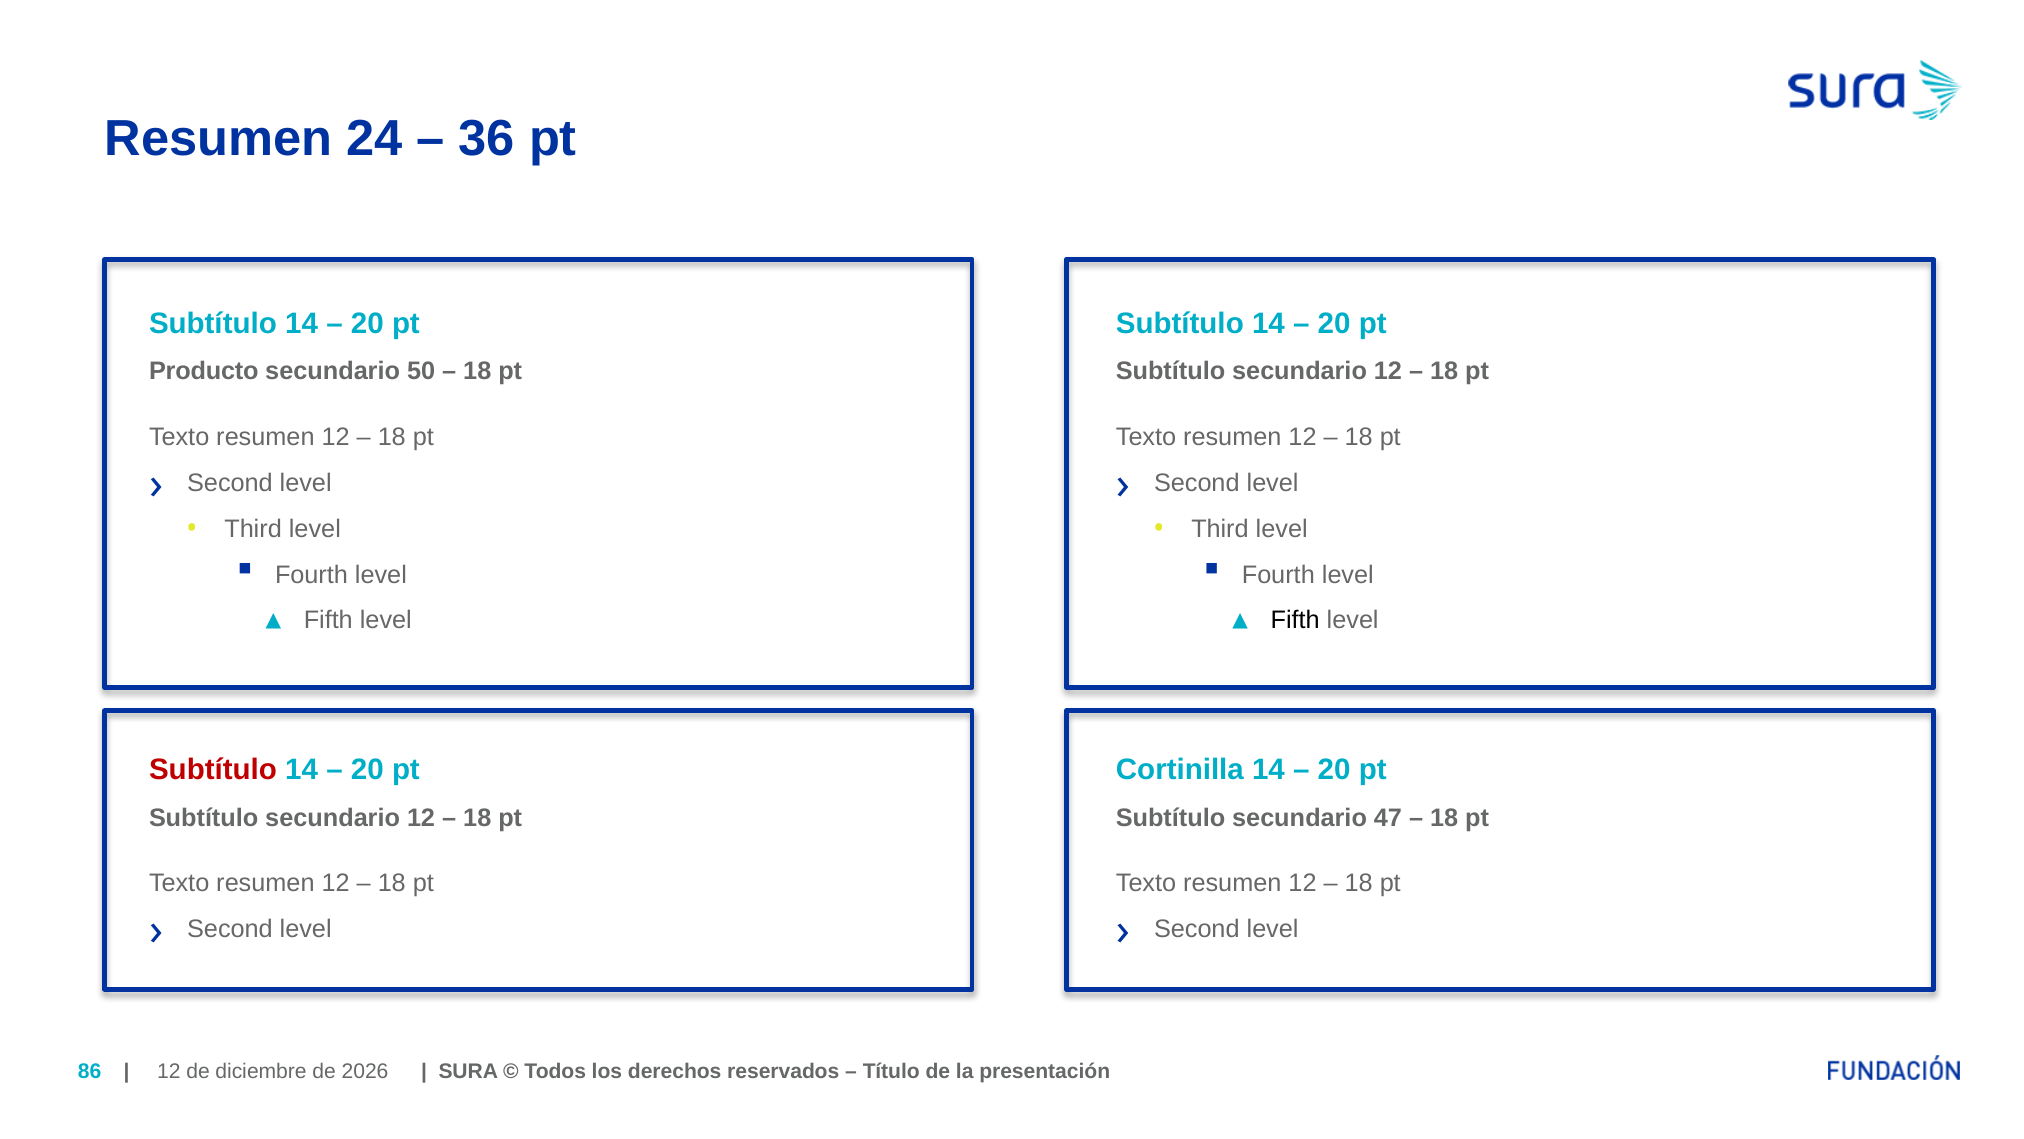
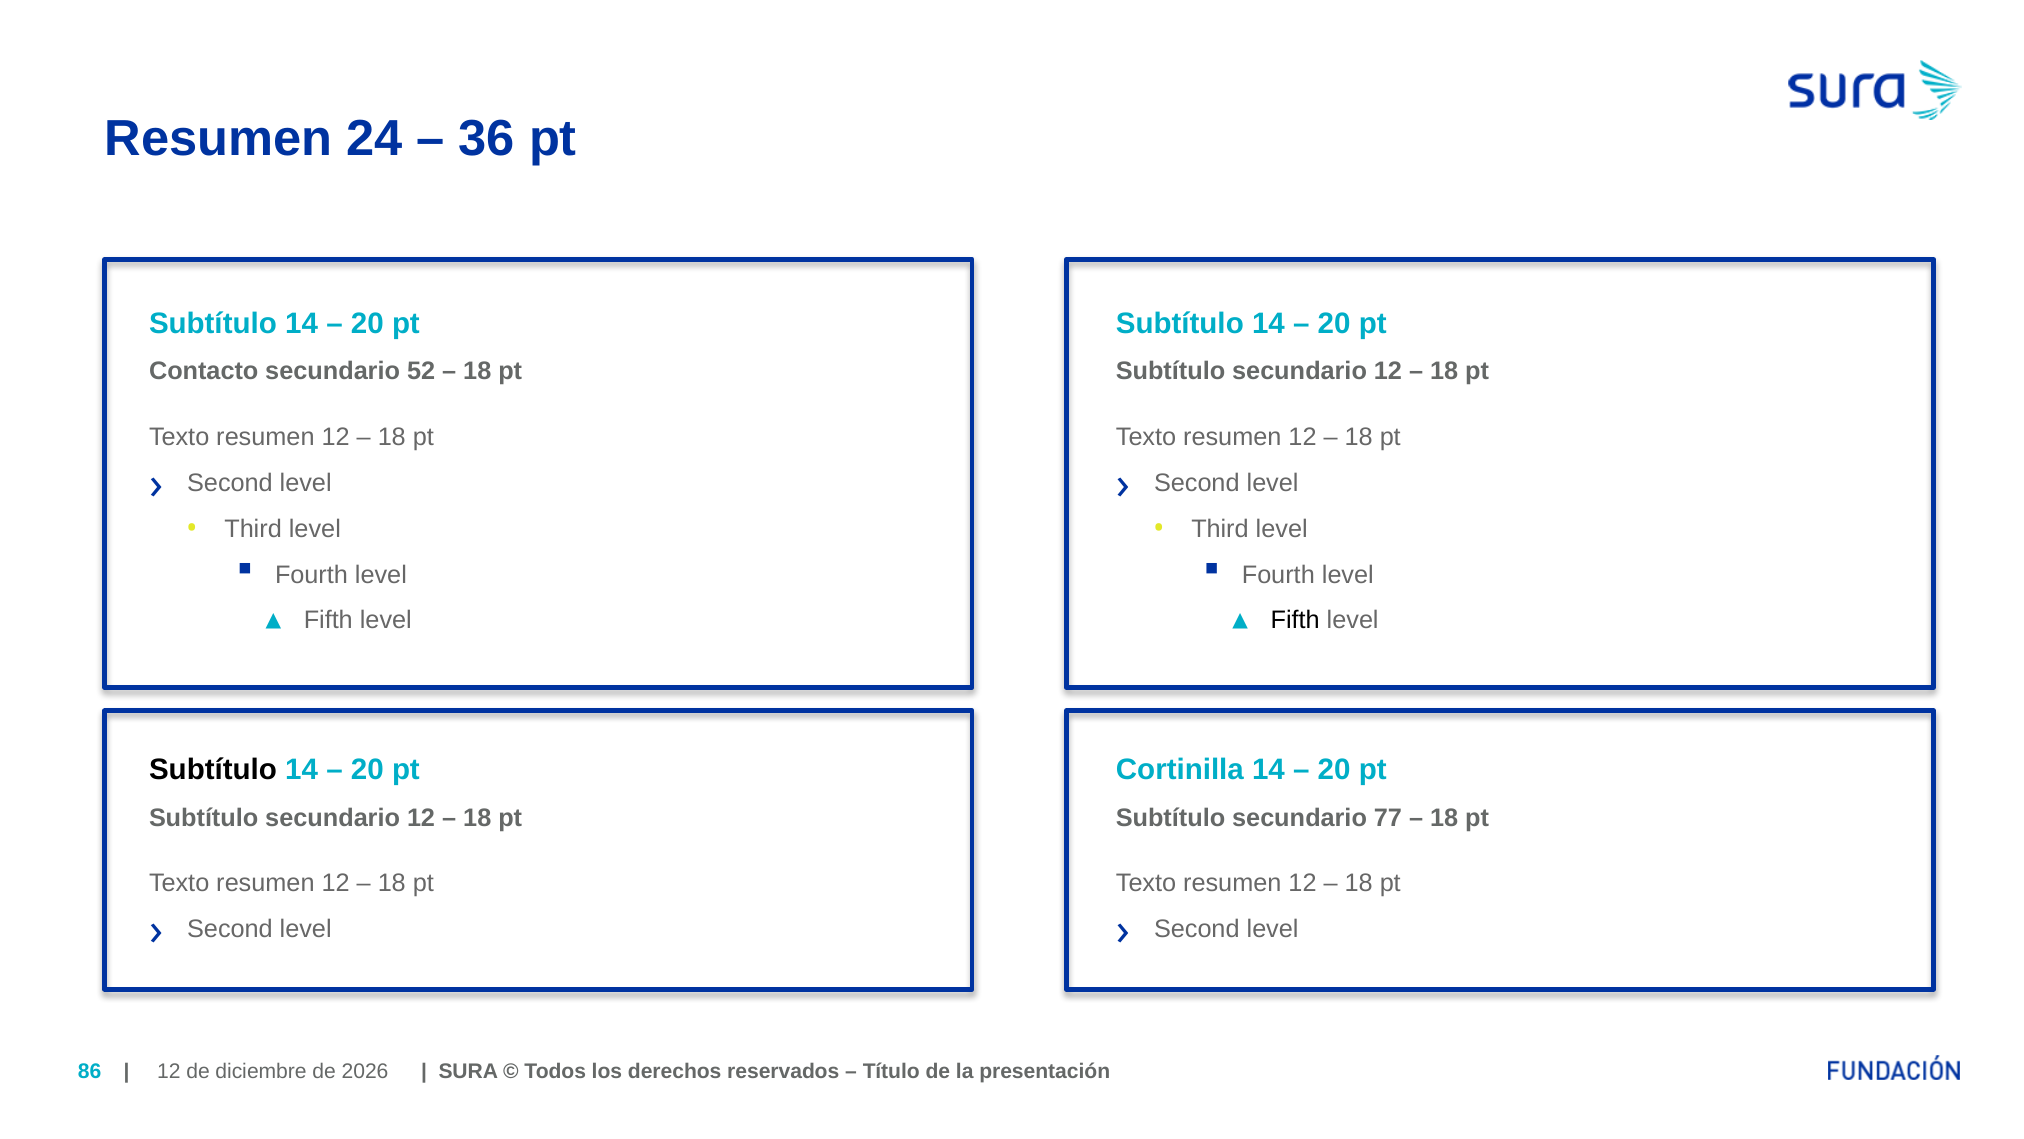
Producto: Producto -> Contacto
50: 50 -> 52
Subtítulo at (213, 770) colour: red -> black
47: 47 -> 77
